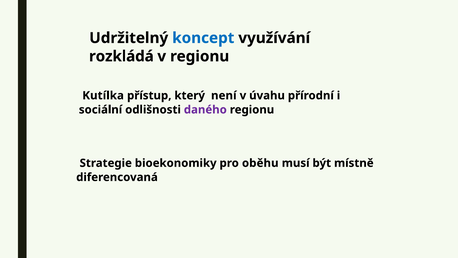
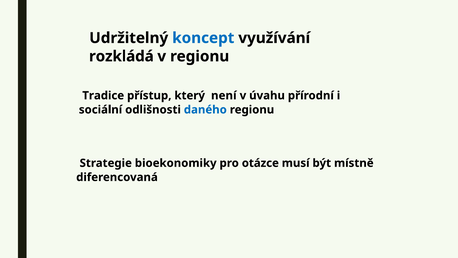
Kutílka: Kutílka -> Tradice
daného colour: purple -> blue
oběhu: oběhu -> otázce
